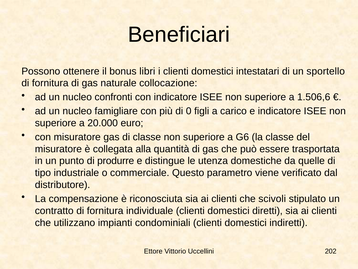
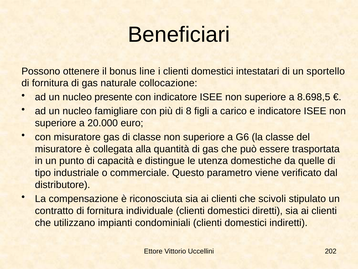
libri: libri -> line
confronti: confronti -> presente
1.506,6: 1.506,6 -> 8.698,5
0: 0 -> 8
produrre: produrre -> capacità
